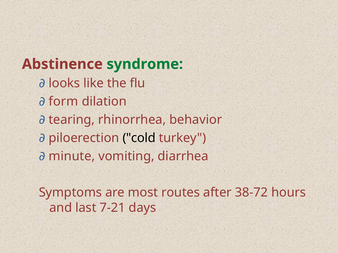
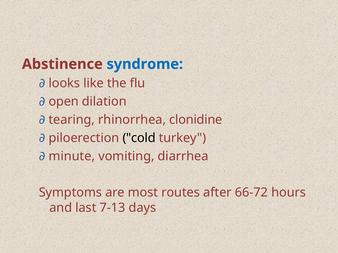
syndrome colour: green -> blue
form: form -> open
behavior: behavior -> clonidine
38-72: 38-72 -> 66-72
7-21: 7-21 -> 7-13
